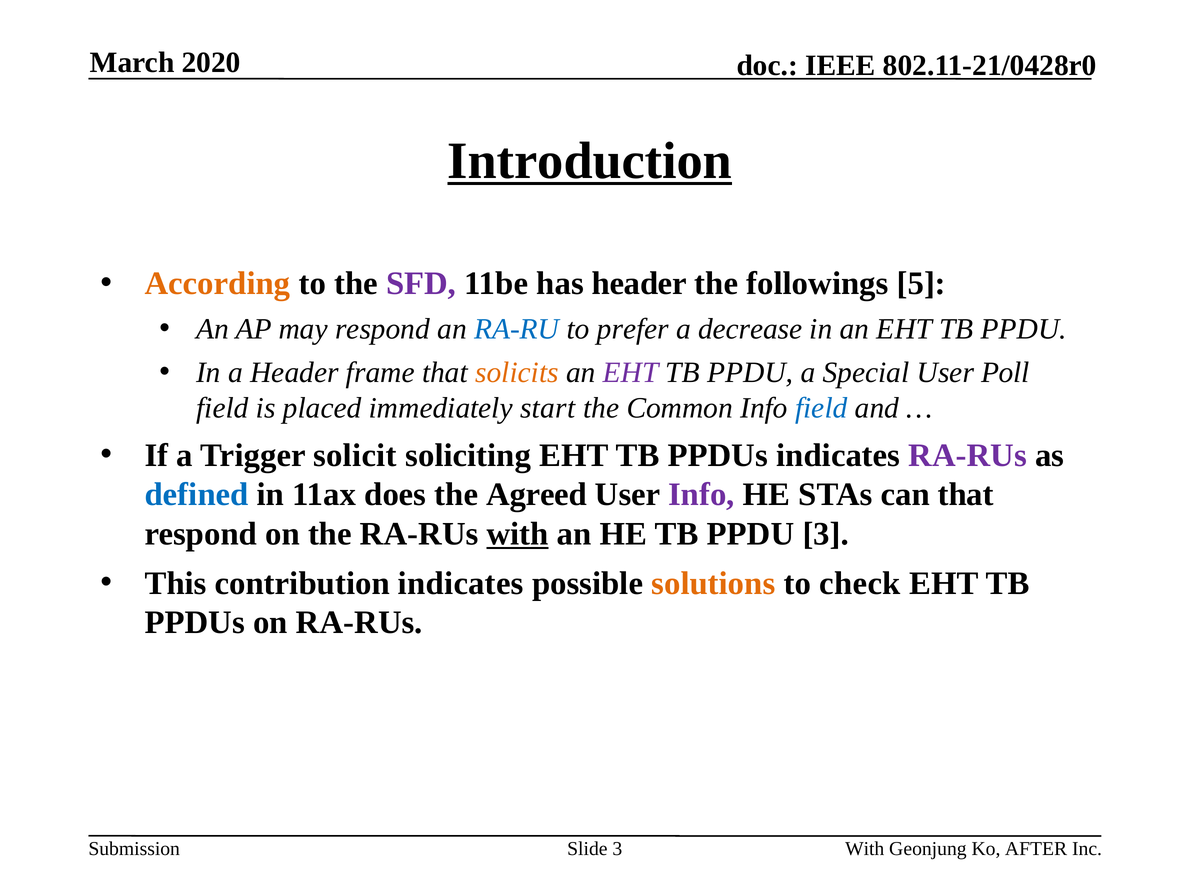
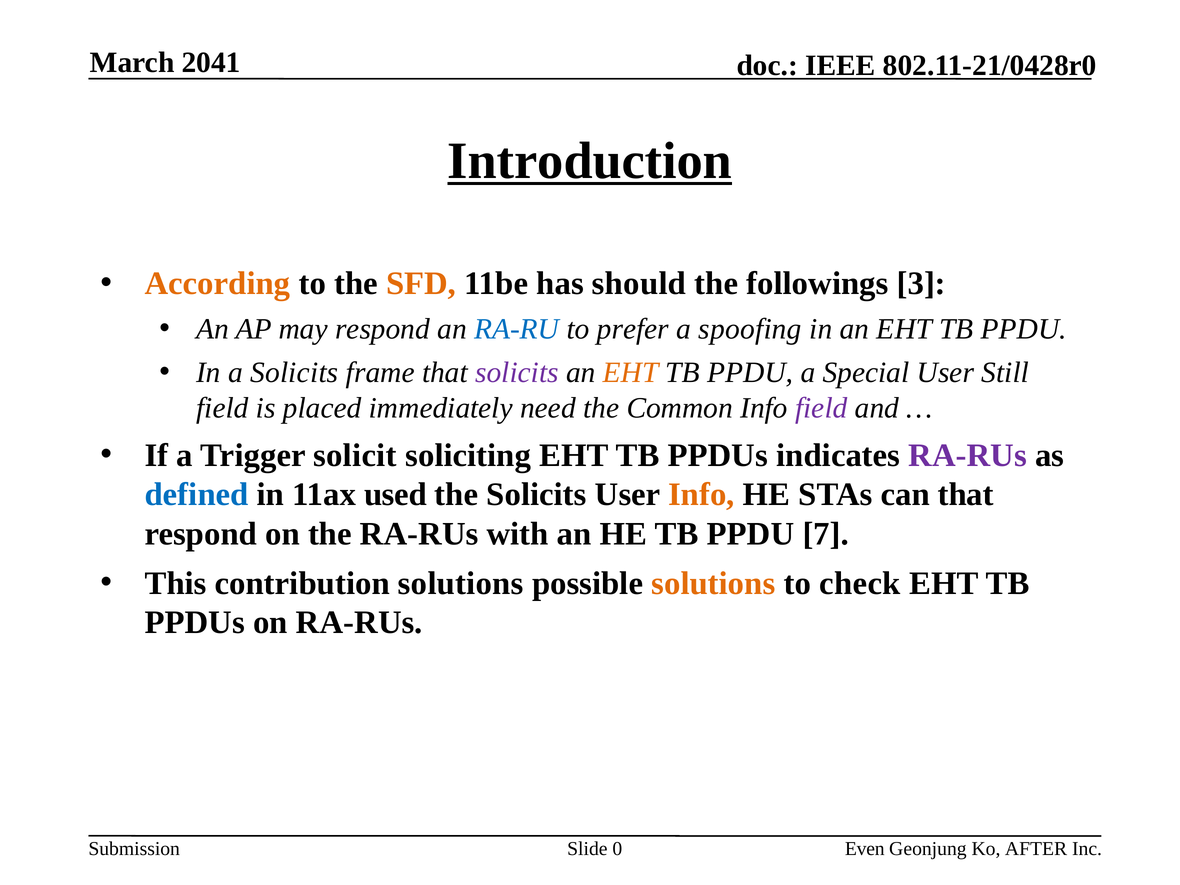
2020: 2020 -> 2041
SFD colour: purple -> orange
has header: header -> should
5: 5 -> 3
decrease: decrease -> spoofing
a Header: Header -> Solicits
solicits at (517, 372) colour: orange -> purple
EHT at (631, 372) colour: purple -> orange
Poll: Poll -> Still
start: start -> need
field at (821, 408) colour: blue -> purple
does: does -> used
the Agreed: Agreed -> Solicits
Info at (701, 495) colour: purple -> orange
with at (518, 534) underline: present -> none
PPDU 3: 3 -> 7
contribution indicates: indicates -> solutions
Slide 3: 3 -> 0
With at (865, 849): With -> Even
